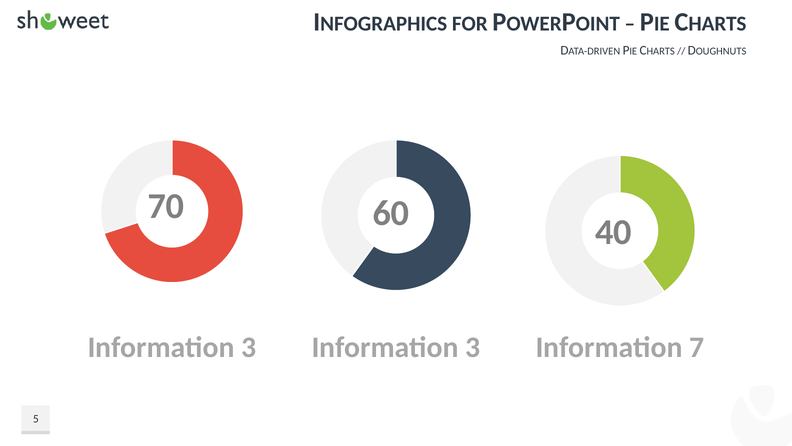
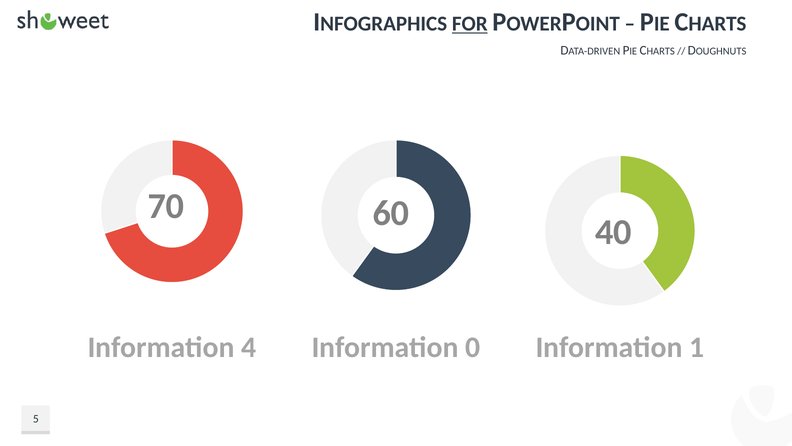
FOR underline: none -> present
3 at (249, 347): 3 -> 4
3 at (473, 347): 3 -> 0
7: 7 -> 1
